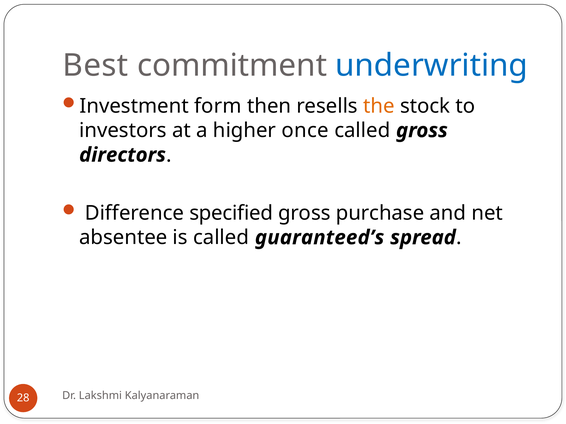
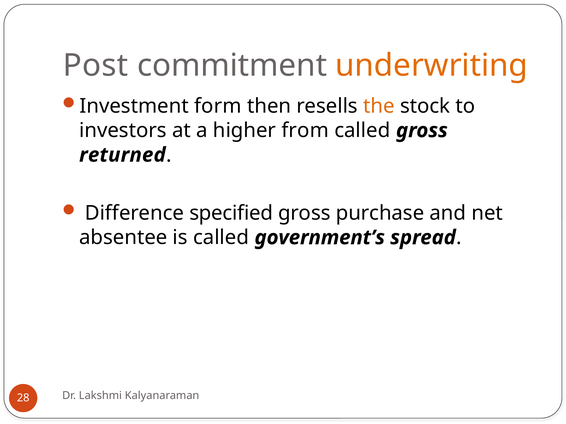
Best: Best -> Post
underwriting colour: blue -> orange
once: once -> from
directors: directors -> returned
guaranteed’s: guaranteed’s -> government’s
